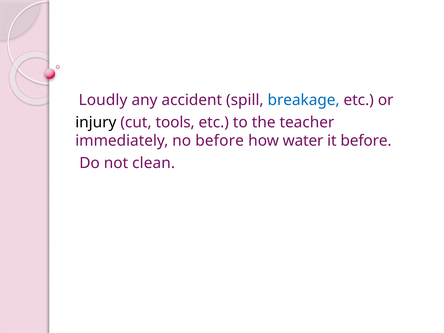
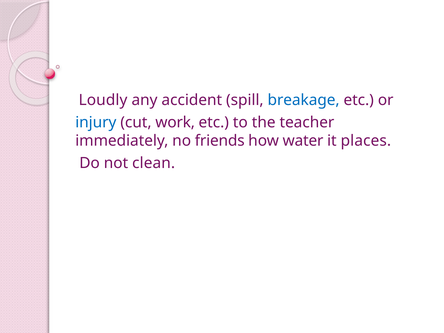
injury colour: black -> blue
tools: tools -> work
no before: before -> friends
it before: before -> places
